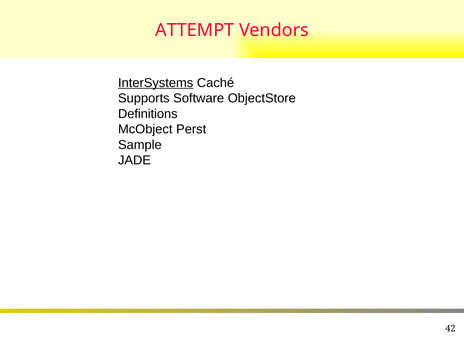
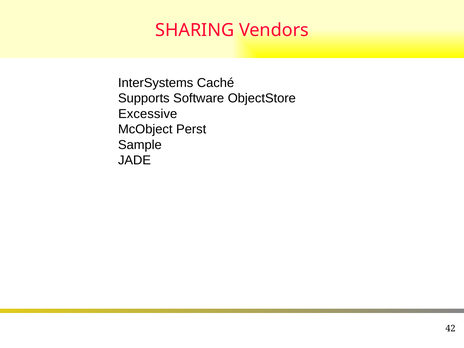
ATTEMPT: ATTEMPT -> SHARING
InterSystems underline: present -> none
Definitions: Definitions -> Excessive
